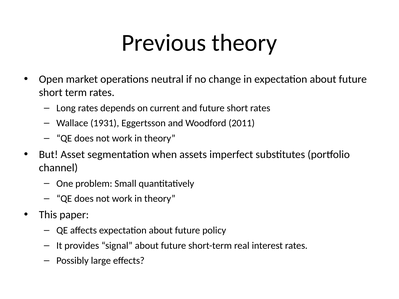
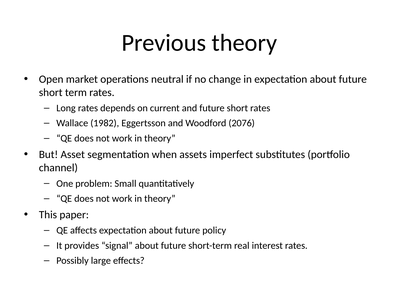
1931: 1931 -> 1982
2011: 2011 -> 2076
